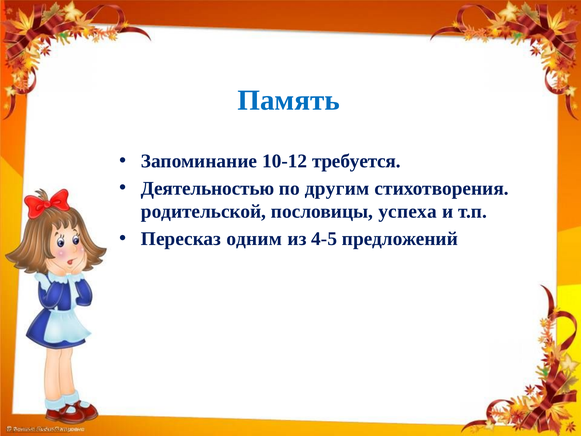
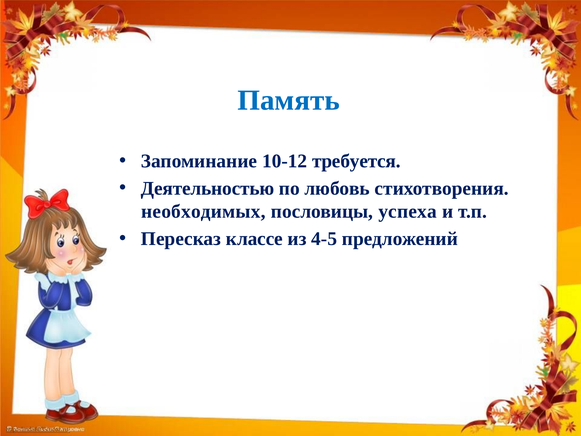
другим: другим -> любовь
родительской: родительской -> необходимых
одним: одним -> классе
